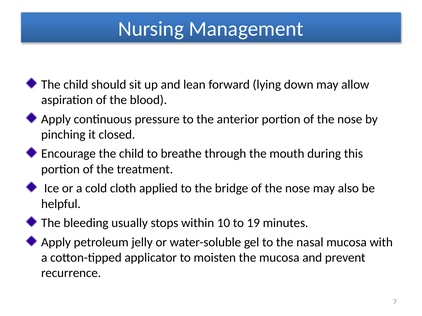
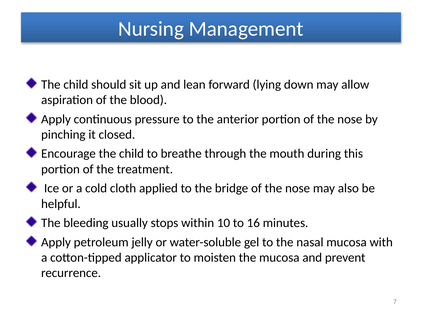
19: 19 -> 16
